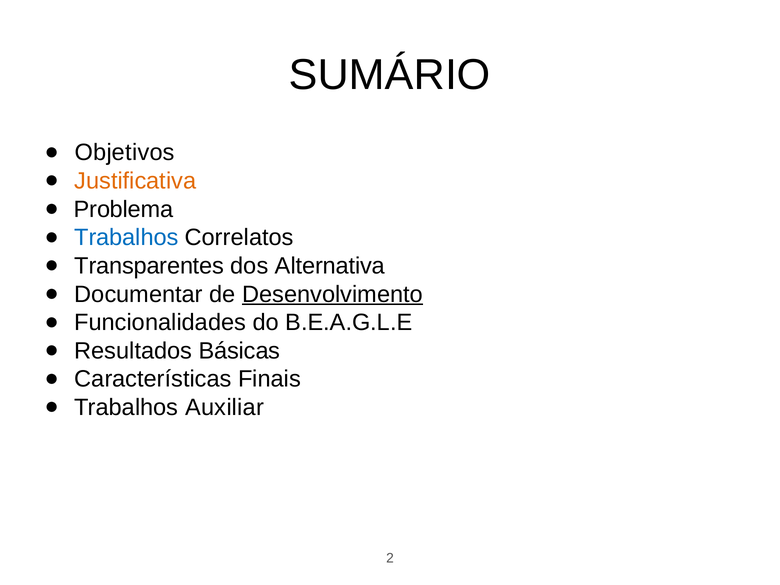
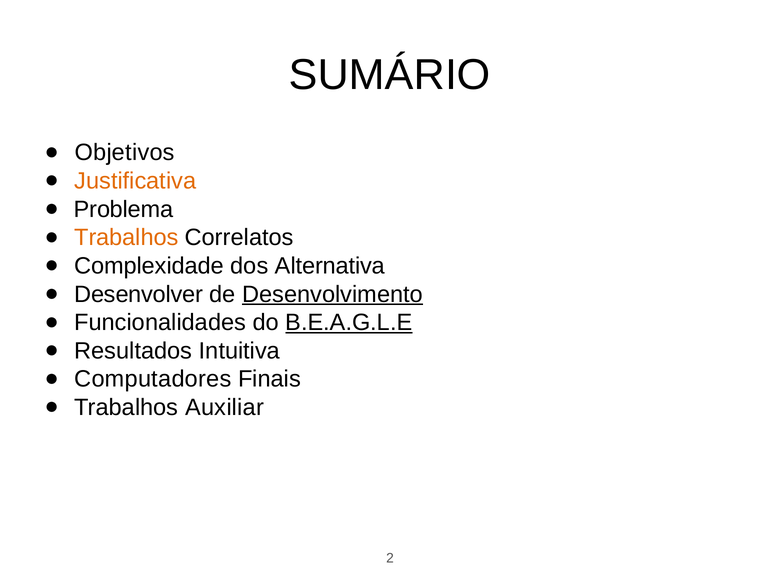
Trabalhos at (126, 238) colour: blue -> orange
Transparentes: Transparentes -> Complexidade
Documentar: Documentar -> Desenvolver
B.E.A.G.L.E underline: none -> present
Básicas: Básicas -> Intuitiva
Características: Características -> Computadores
